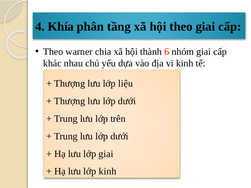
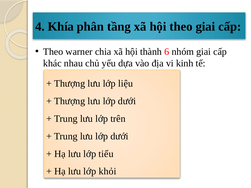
lớp giai: giai -> tiểu
lớp kinh: kinh -> khỏi
